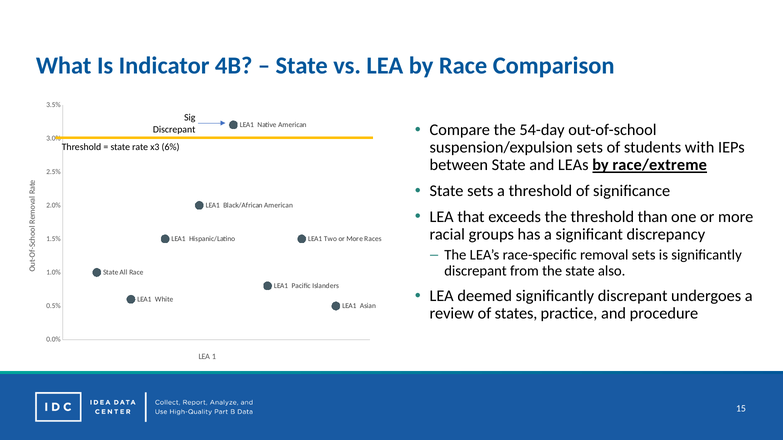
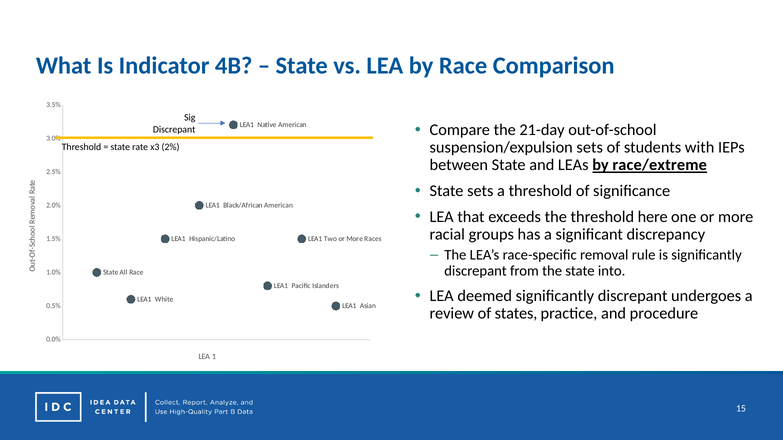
54-day: 54-day -> 21-day
6%: 6% -> 2%
than: than -> here
removal sets: sets -> rule
also: also -> into
